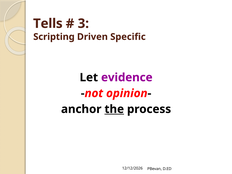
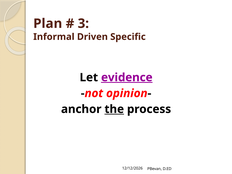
Tells: Tells -> Plan
Scripting: Scripting -> Informal
evidence underline: none -> present
